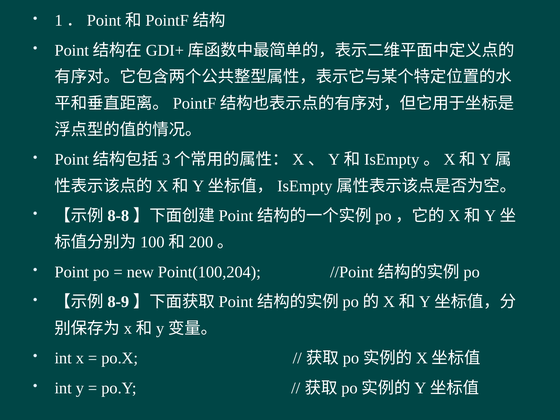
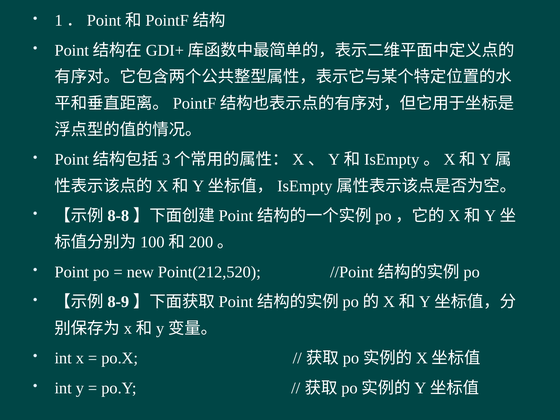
Point(100,204: Point(100,204 -> Point(212,520
